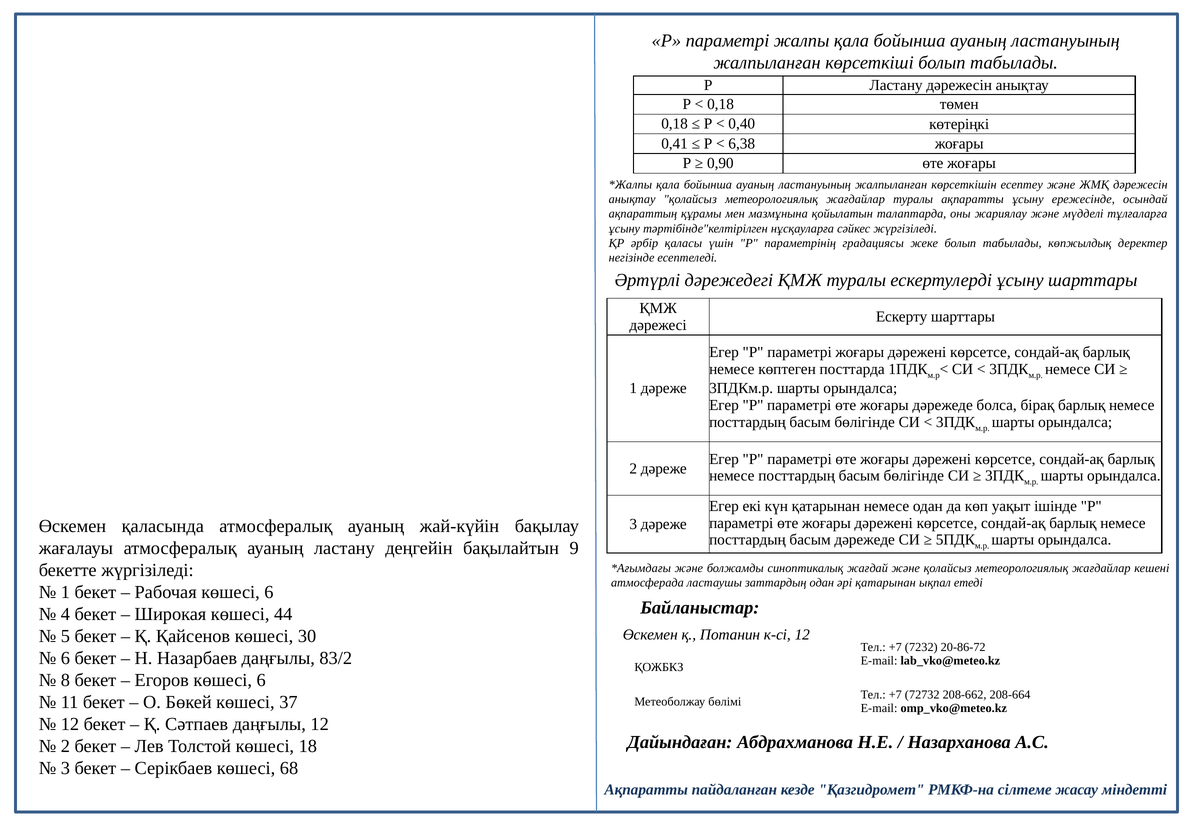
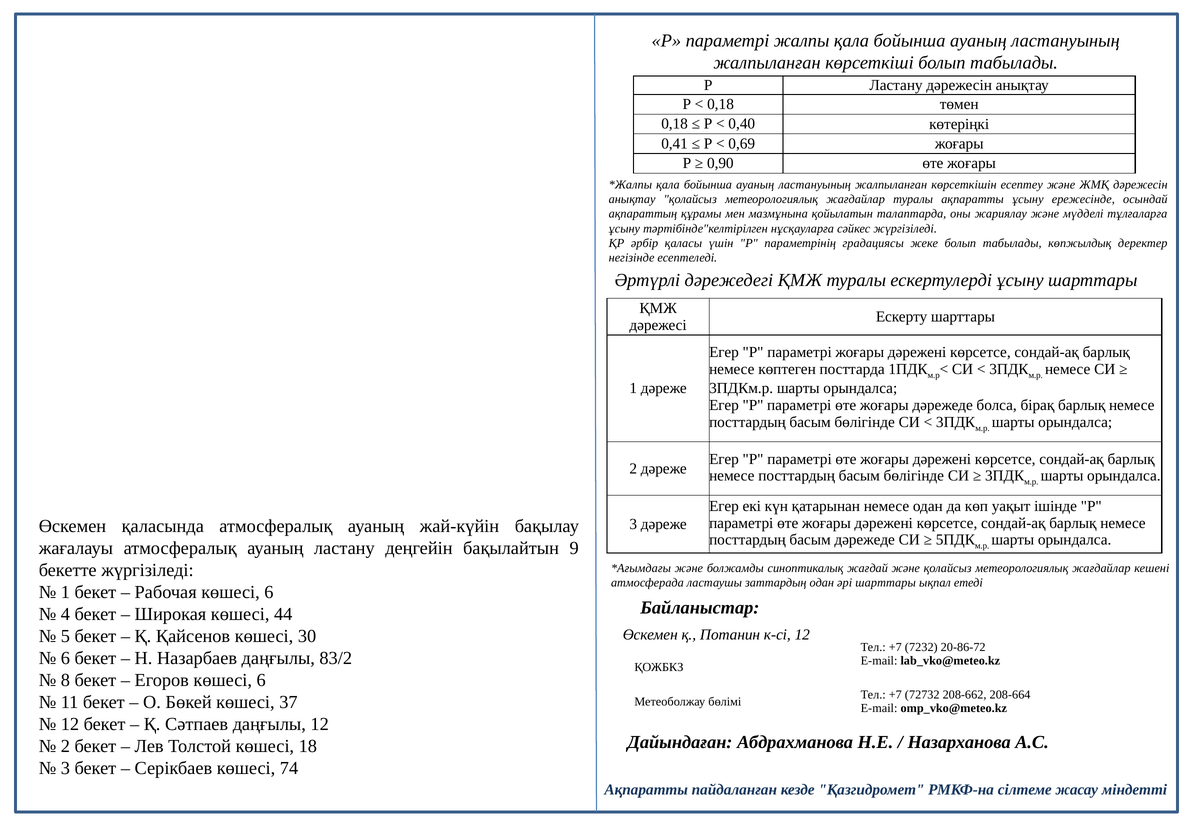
6,38: 6,38 -> 0,69
әрі қатарынан: қатарынан -> шарттары
68: 68 -> 74
